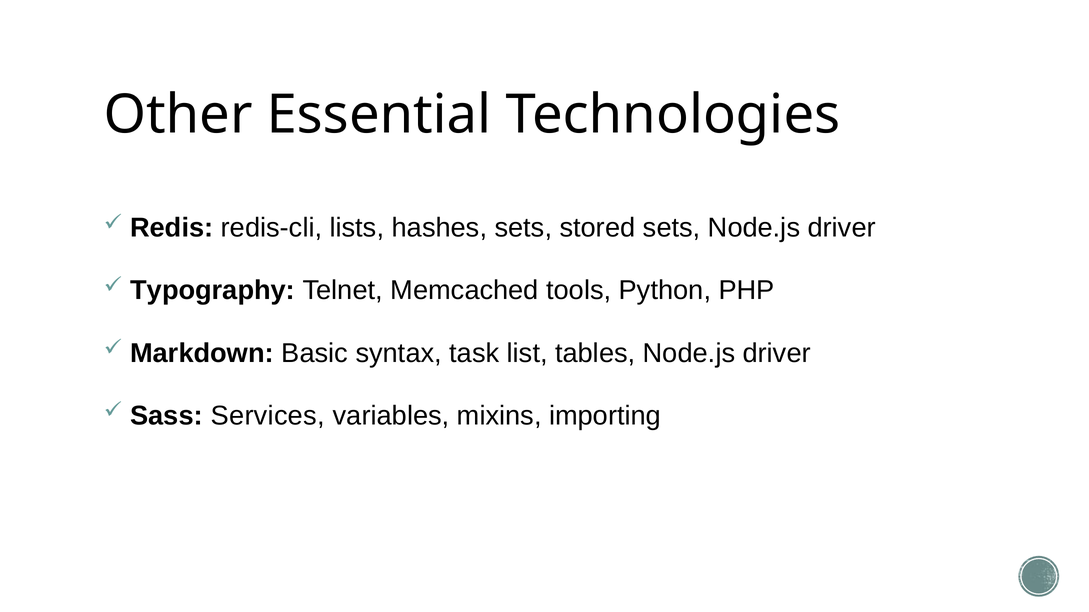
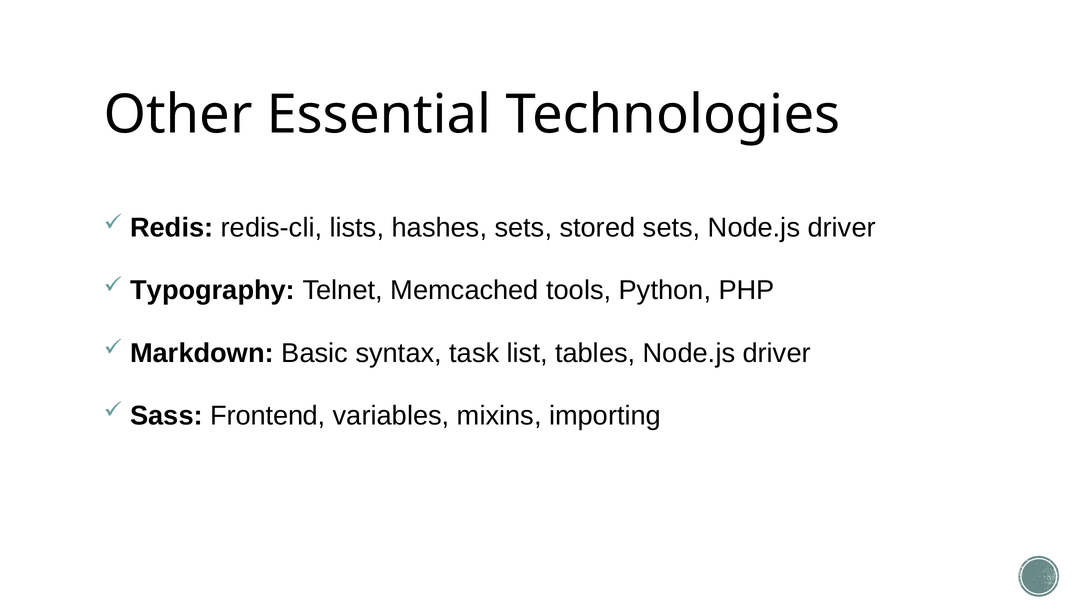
Services: Services -> Frontend
